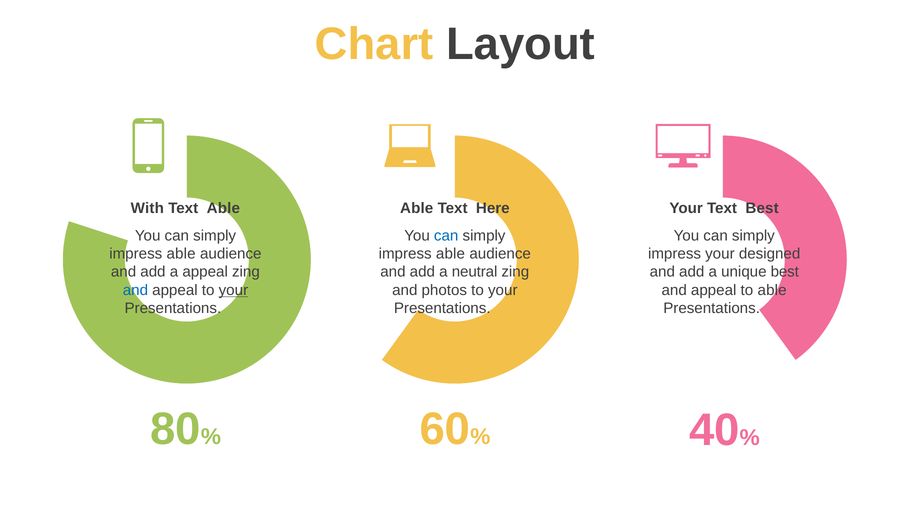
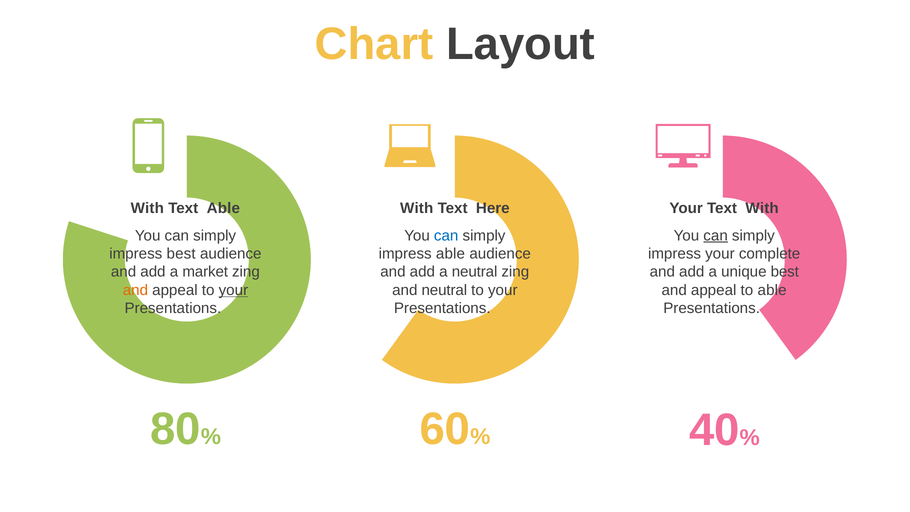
Able at (417, 208): Able -> With
Text Best: Best -> With
can at (716, 236) underline: none -> present
able at (181, 254): able -> best
designed: designed -> complete
a appeal: appeal -> market
and at (135, 290) colour: blue -> orange
and photos: photos -> neutral
